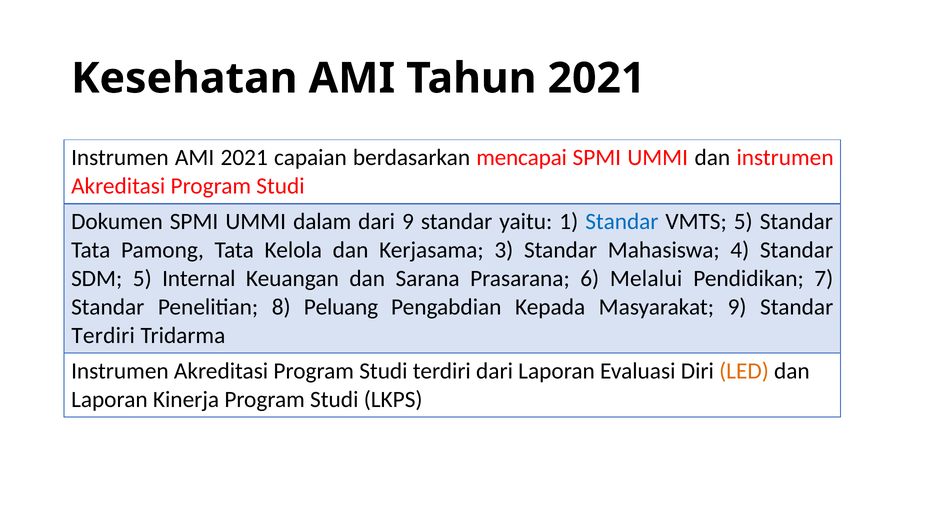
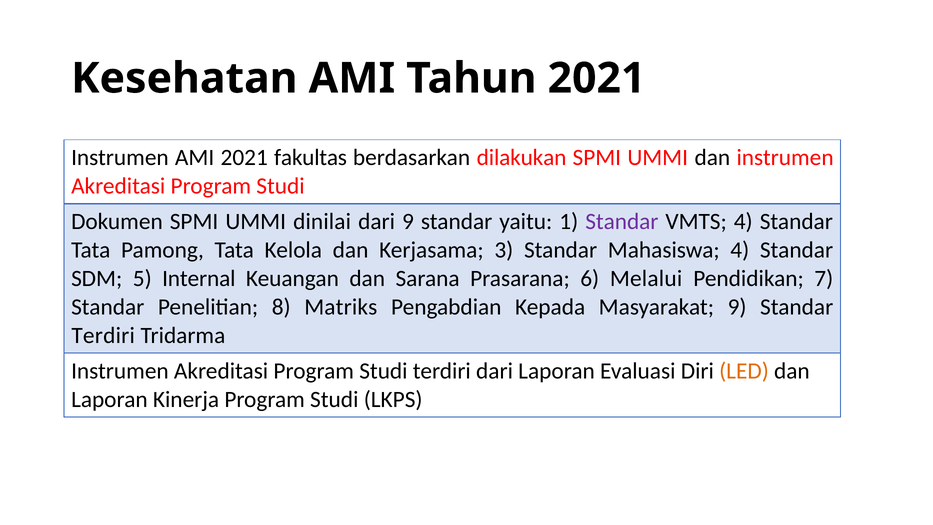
capaian: capaian -> fakultas
mencapai: mencapai -> dilakukan
dalam: dalam -> dinilai
Standar at (622, 222) colour: blue -> purple
VMTS 5: 5 -> 4
Peluang: Peluang -> Matriks
